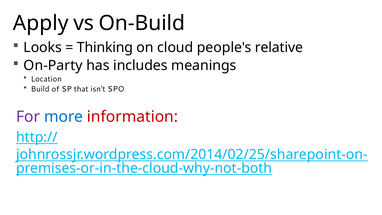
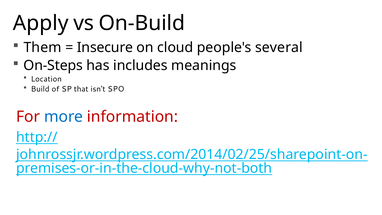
Looks: Looks -> Them
Thinking: Thinking -> Insecure
relative: relative -> several
On-Party: On-Party -> On-Steps
For colour: purple -> red
